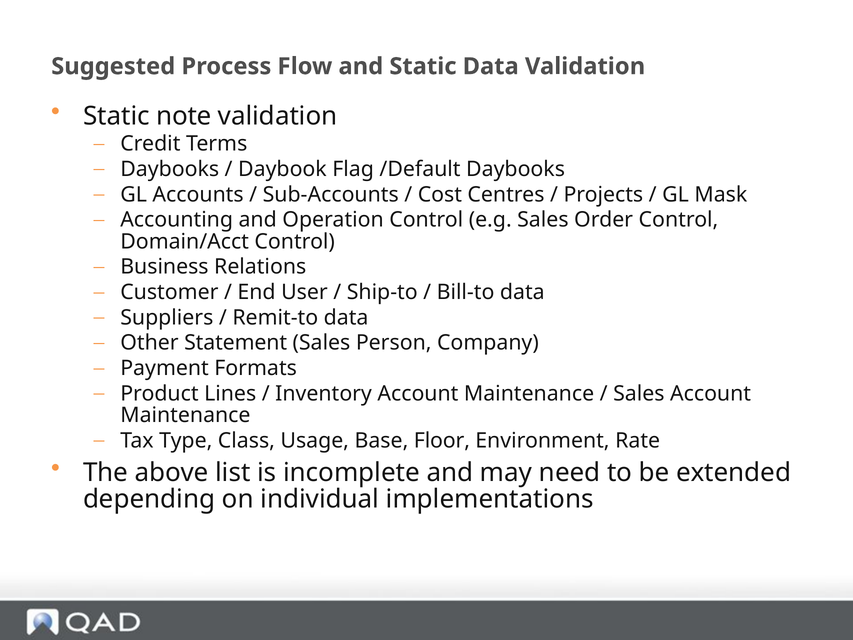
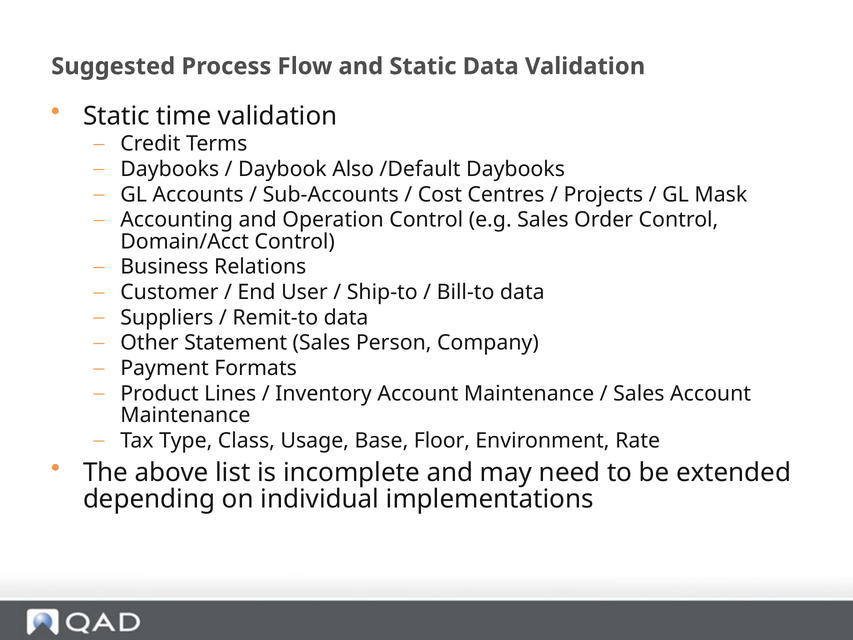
note: note -> time
Flag: Flag -> Also
